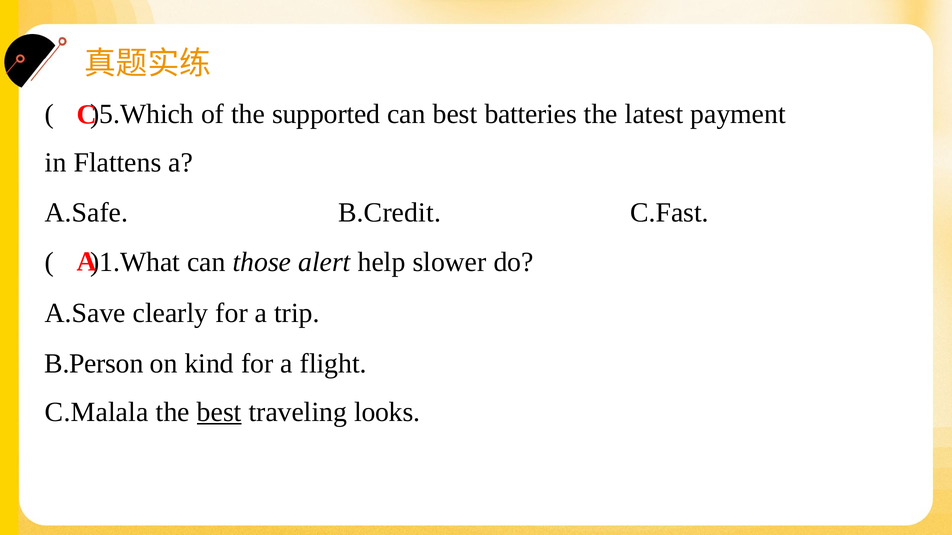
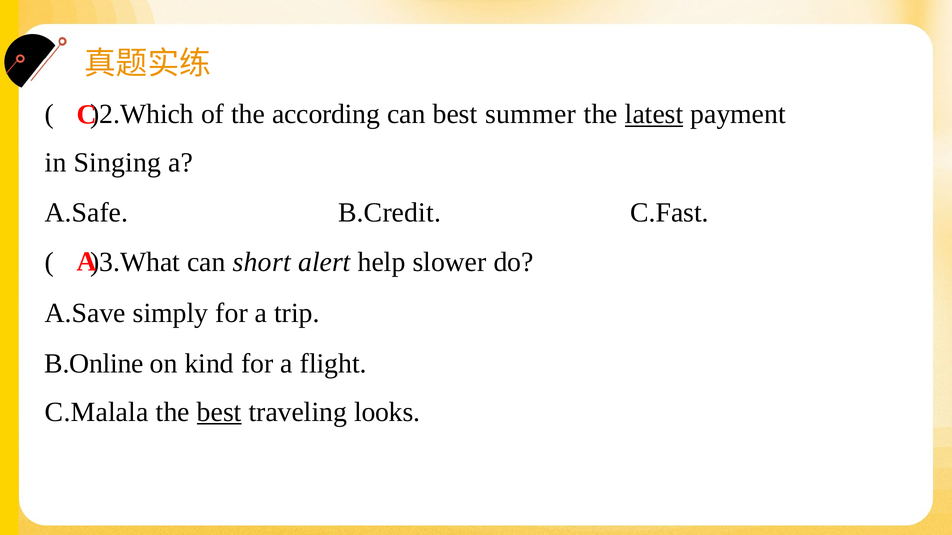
)5.Which: )5.Which -> )2.Which
supported: supported -> according
batteries: batteries -> summer
latest underline: none -> present
Flattens: Flattens -> Singing
)1.What: )1.What -> )3.What
those: those -> short
clearly: clearly -> simply
B.Person: B.Person -> B.Online
